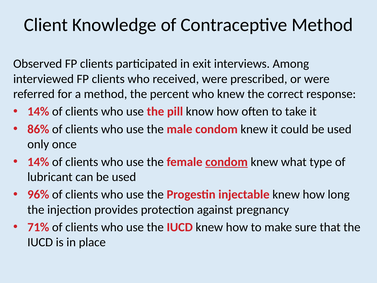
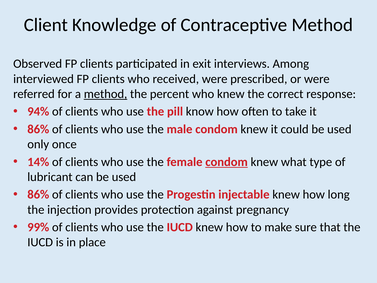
method at (106, 94) underline: none -> present
14% at (38, 111): 14% -> 94%
96% at (38, 194): 96% -> 86%
71%: 71% -> 99%
